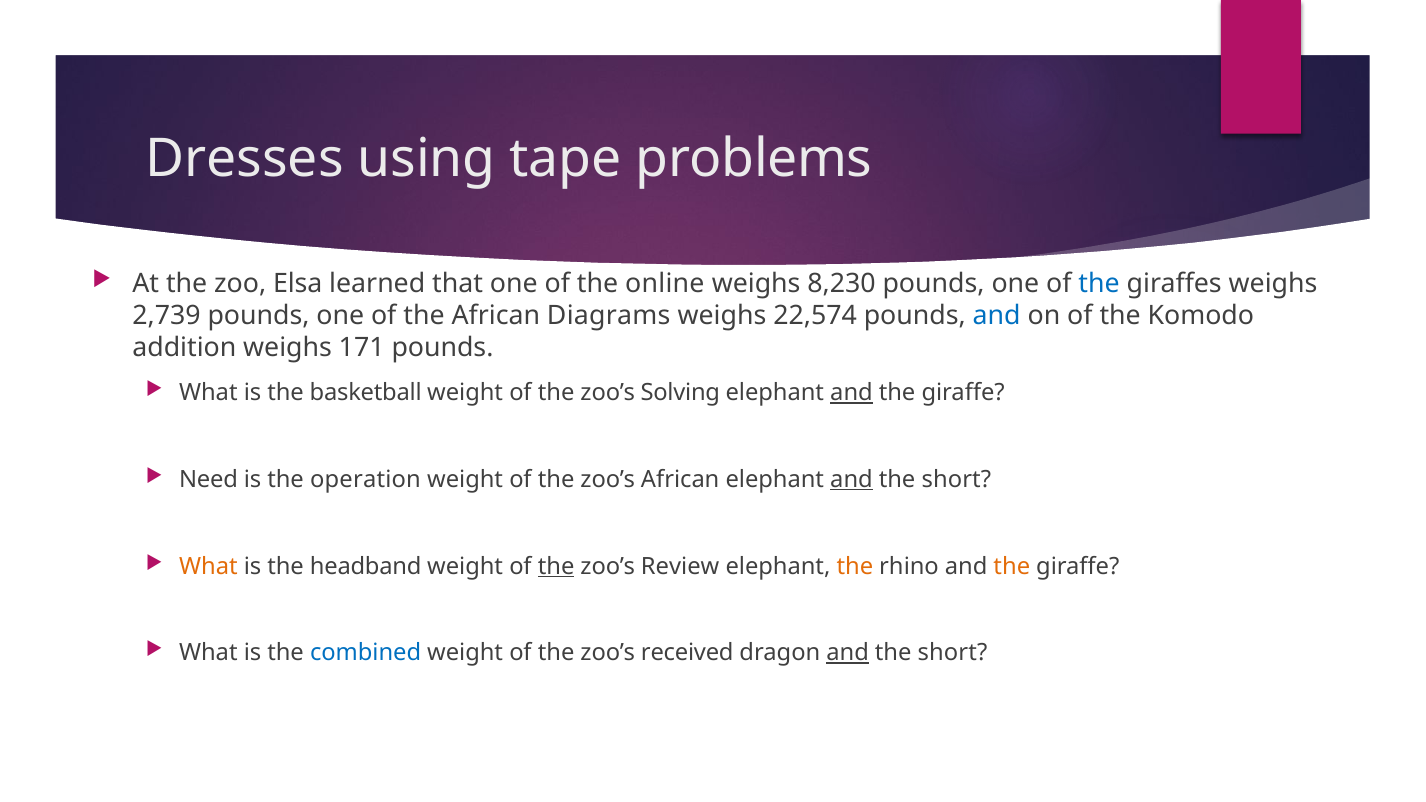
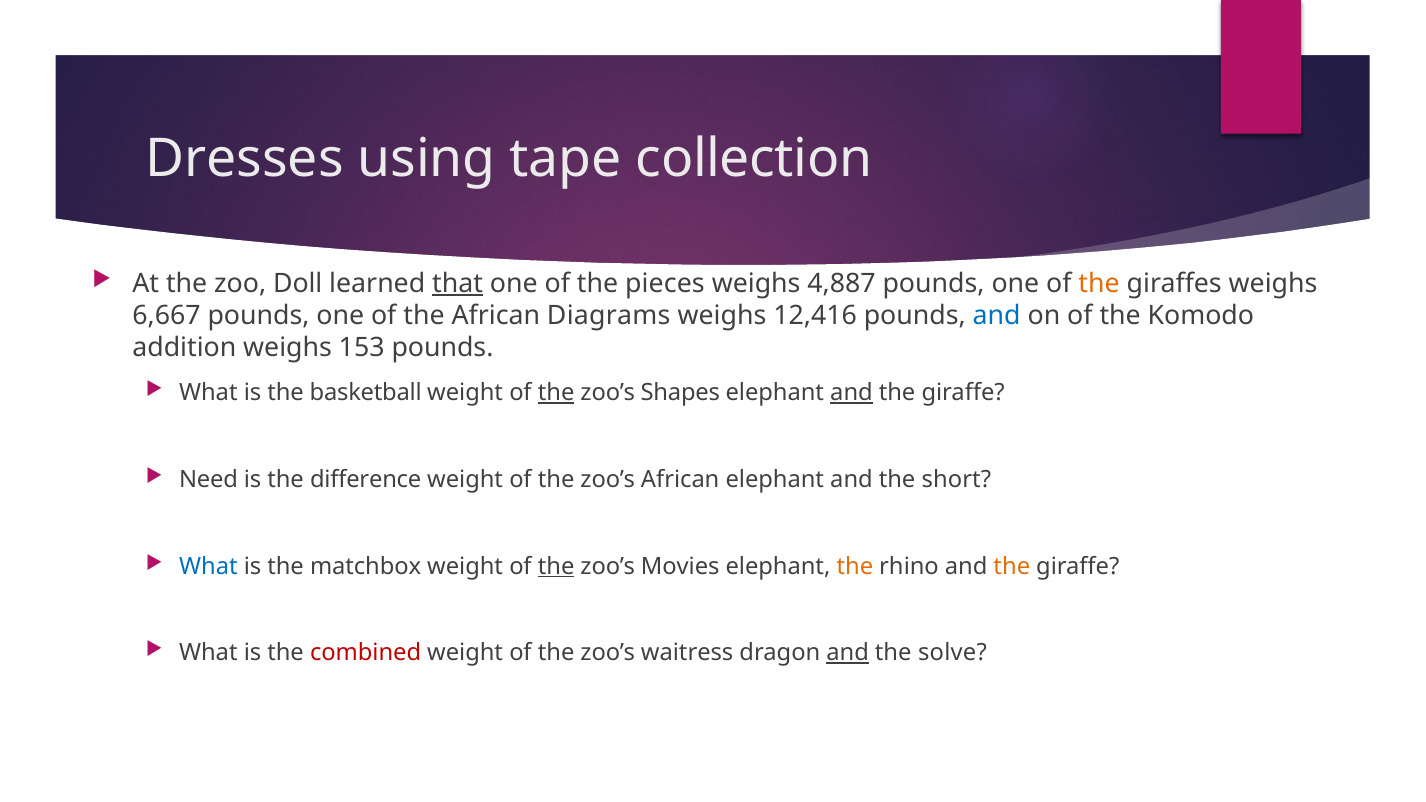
problems: problems -> collection
Elsa: Elsa -> Doll
that underline: none -> present
online: online -> pieces
8,230: 8,230 -> 4,887
the at (1099, 284) colour: blue -> orange
2,739: 2,739 -> 6,667
22,574: 22,574 -> 12,416
171: 171 -> 153
the at (556, 393) underline: none -> present
Solving: Solving -> Shapes
operation: operation -> difference
and at (851, 480) underline: present -> none
What at (208, 566) colour: orange -> blue
headband: headband -> matchbox
Review: Review -> Movies
combined colour: blue -> red
received: received -> waitress
short at (953, 653): short -> solve
